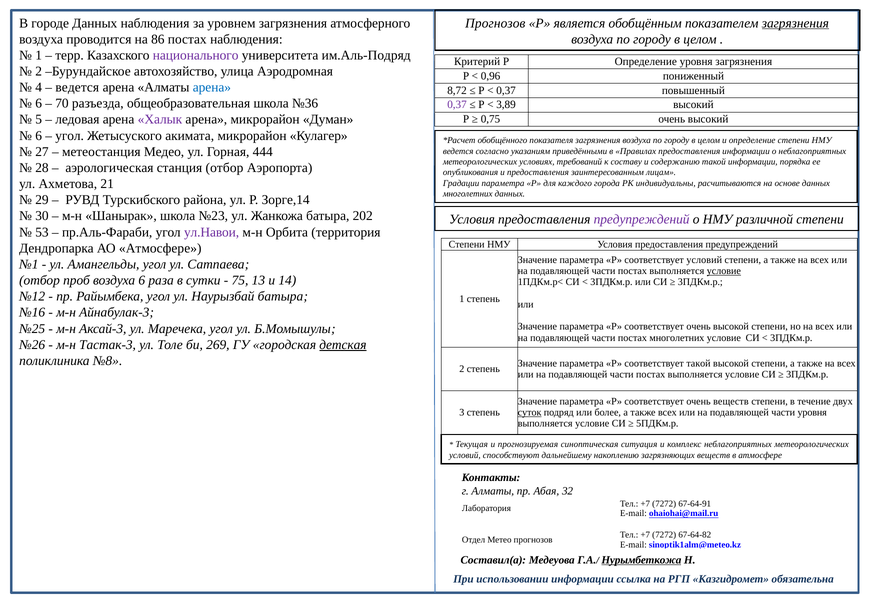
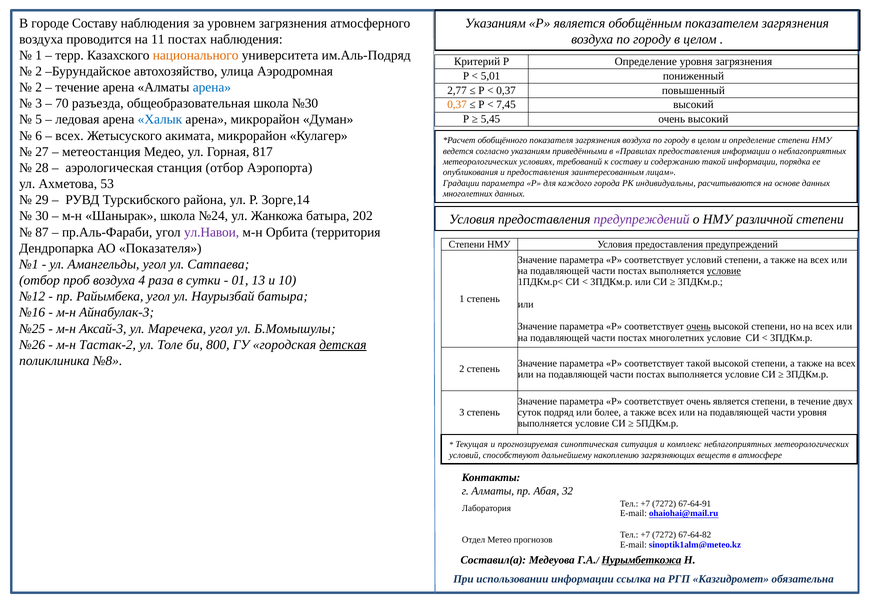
городе Данных: Данных -> Составу
Прогнозов at (495, 23): Прогнозов -> Указаниям
загрязнения at (795, 23) underline: present -> none
86: 86 -> 11
национального colour: purple -> orange
0,96: 0,96 -> 5,01
4 at (39, 87): 4 -> 2
ведется at (77, 87): ведется -> течение
8,72: 8,72 -> 2,77
6 at (39, 103): 6 -> 3
№36: №36 -> №30
0,37 at (457, 105) colour: purple -> orange
3,89: 3,89 -> 7,45
Халык colour: purple -> blue
0,75: 0,75 -> 5,45
угол at (70, 135): угол -> всех
444: 444 -> 817
21: 21 -> 53
№23: №23 -> №24
53: 53 -> 87
АО Атмосфере: Атмосфере -> Показателя
воздуха 6: 6 -> 4
75: 75 -> 01
14: 14 -> 10
очень at (699, 326) underline: none -> present
Тастак-3: Тастак-3 -> Тастак-2
269: 269 -> 800
очень веществ: веществ -> является
суток underline: present -> none
